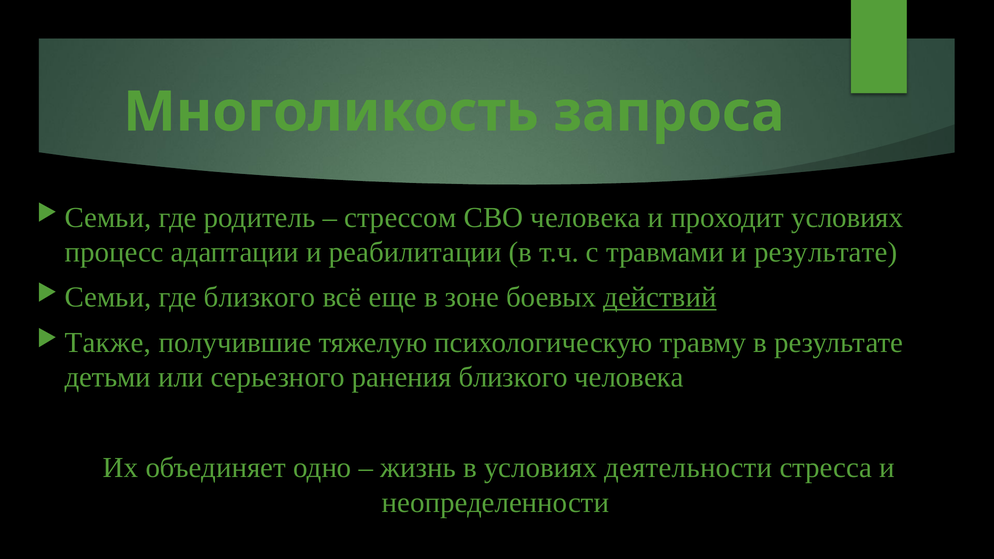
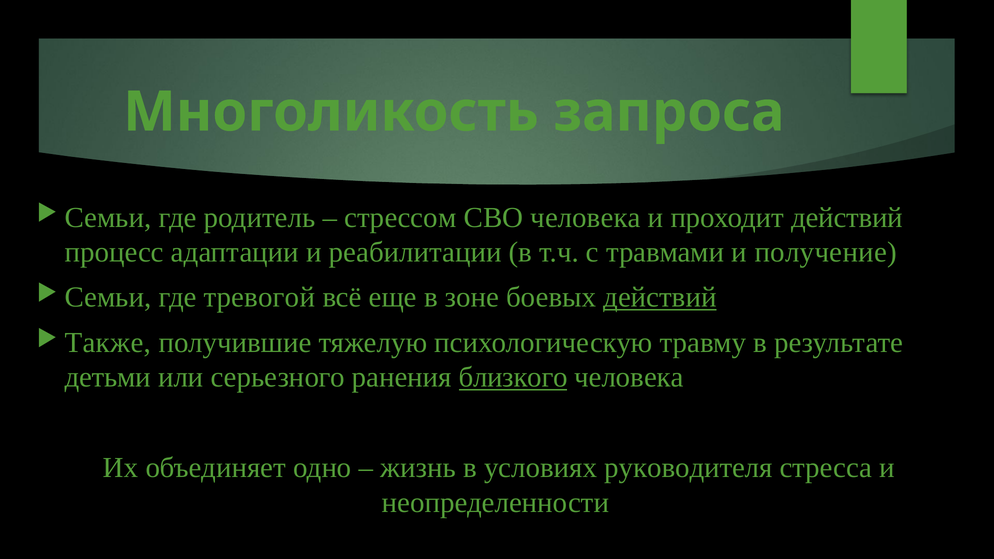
проходит условиях: условиях -> действий
и результате: результате -> получение
где близкого: близкого -> тревогой
близкого at (513, 377) underline: none -> present
деятельности: деятельности -> руководителя
